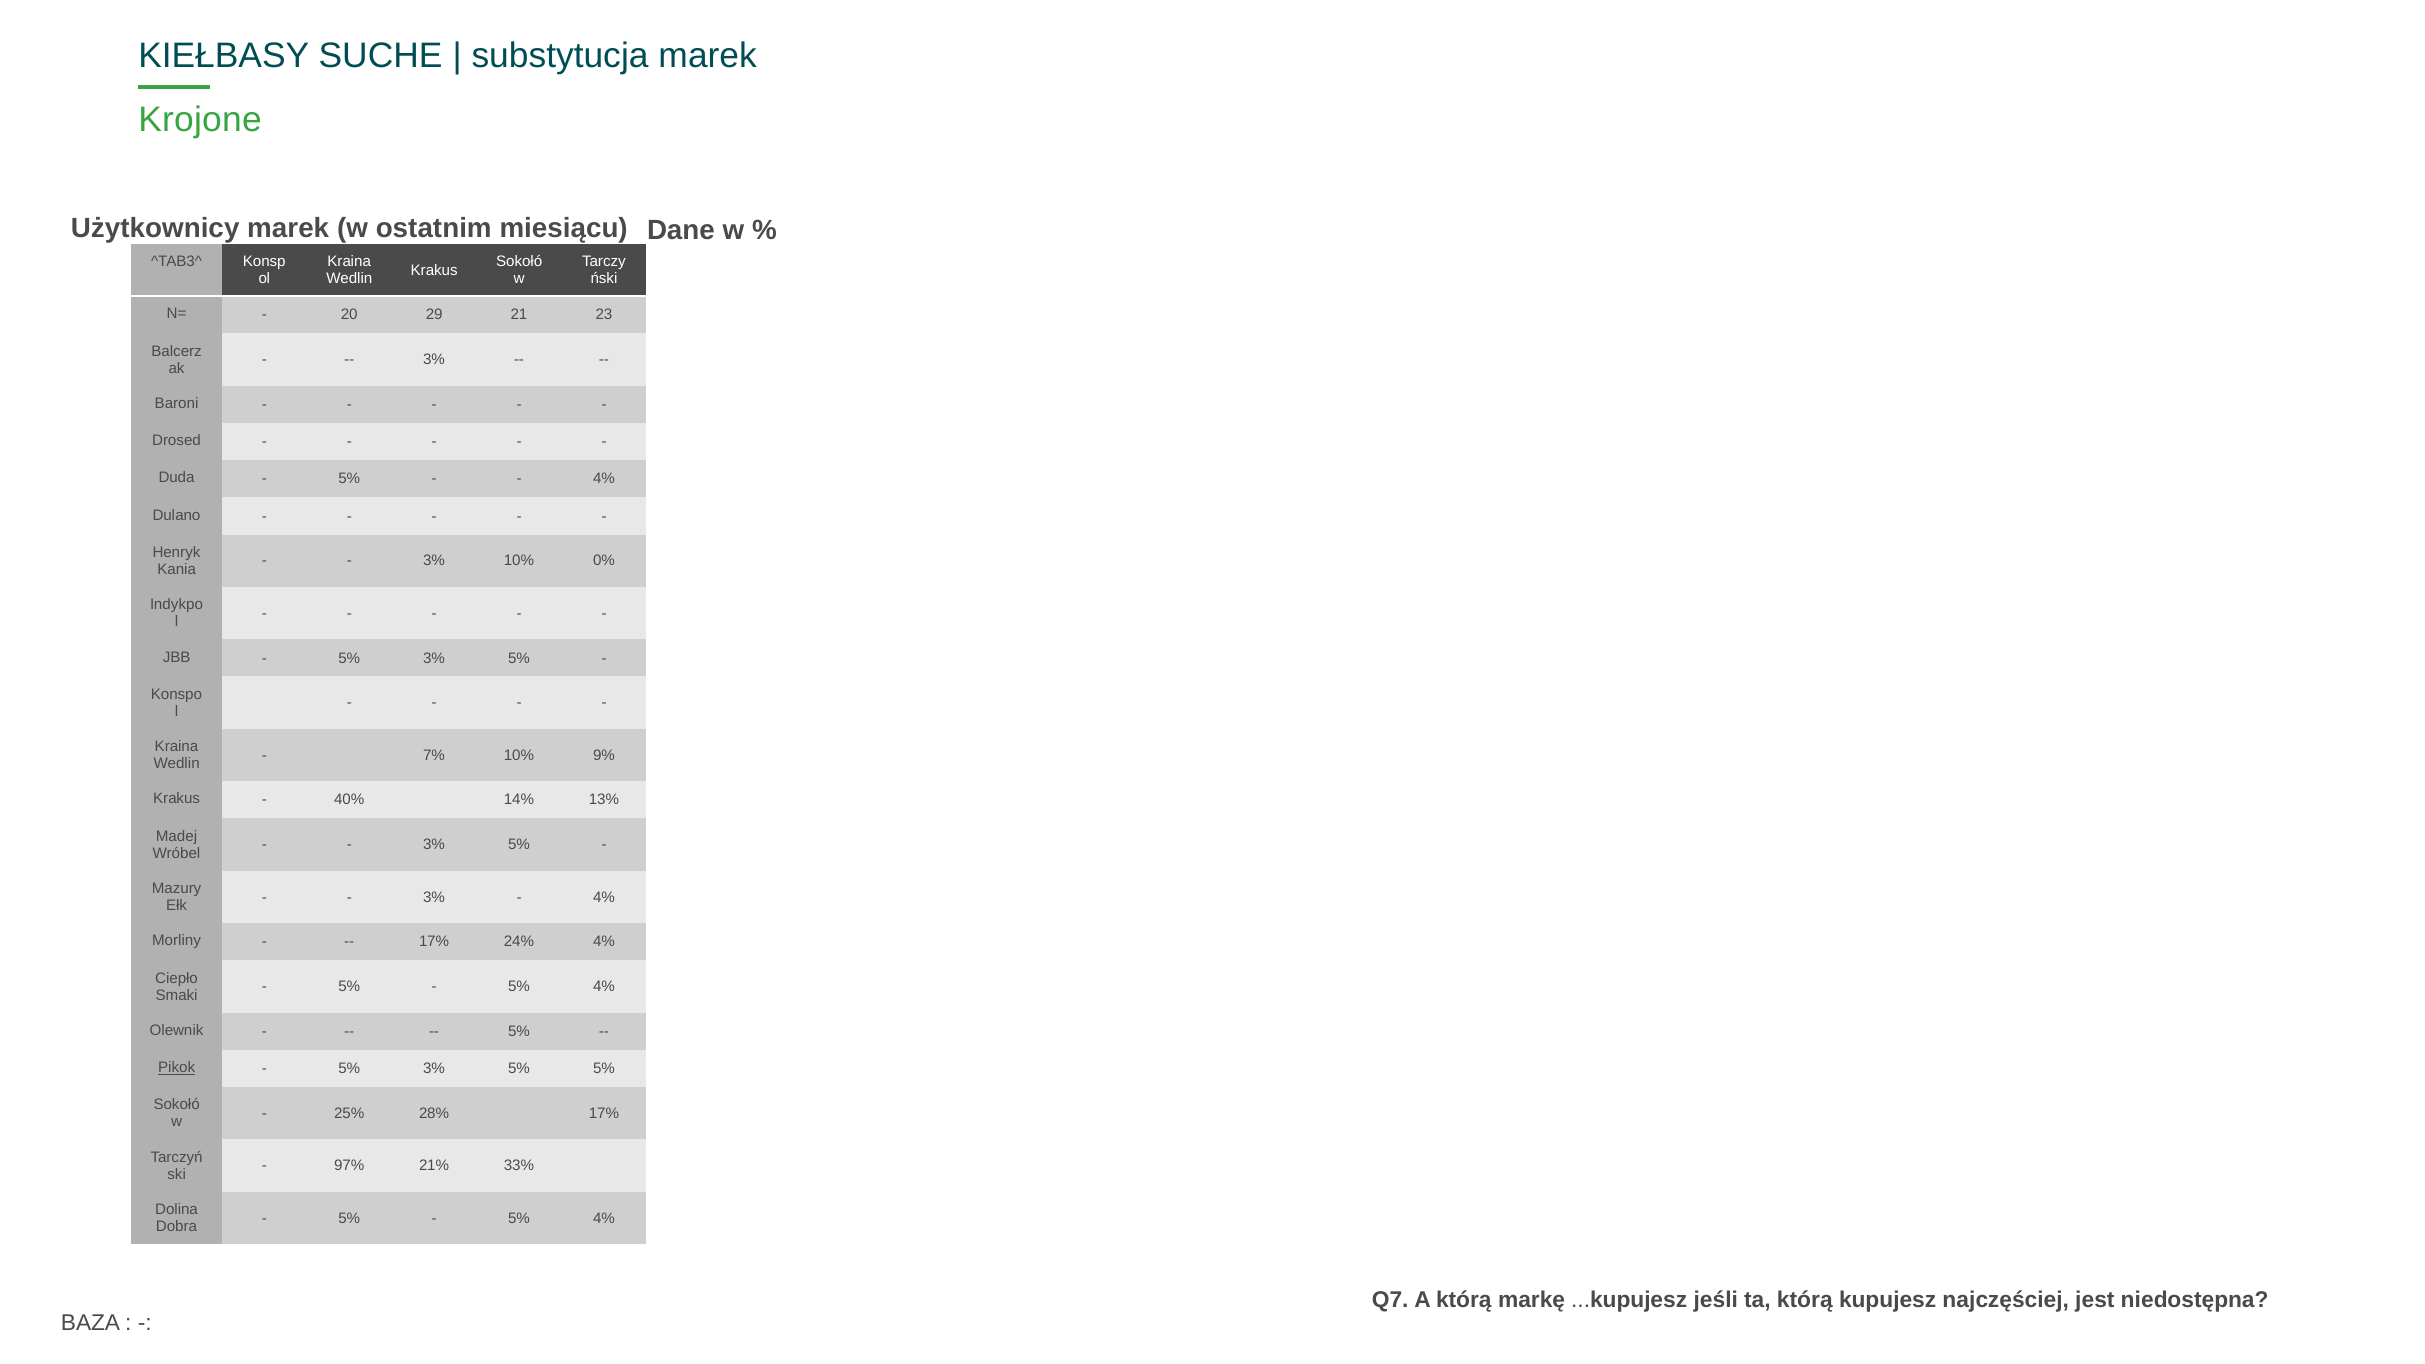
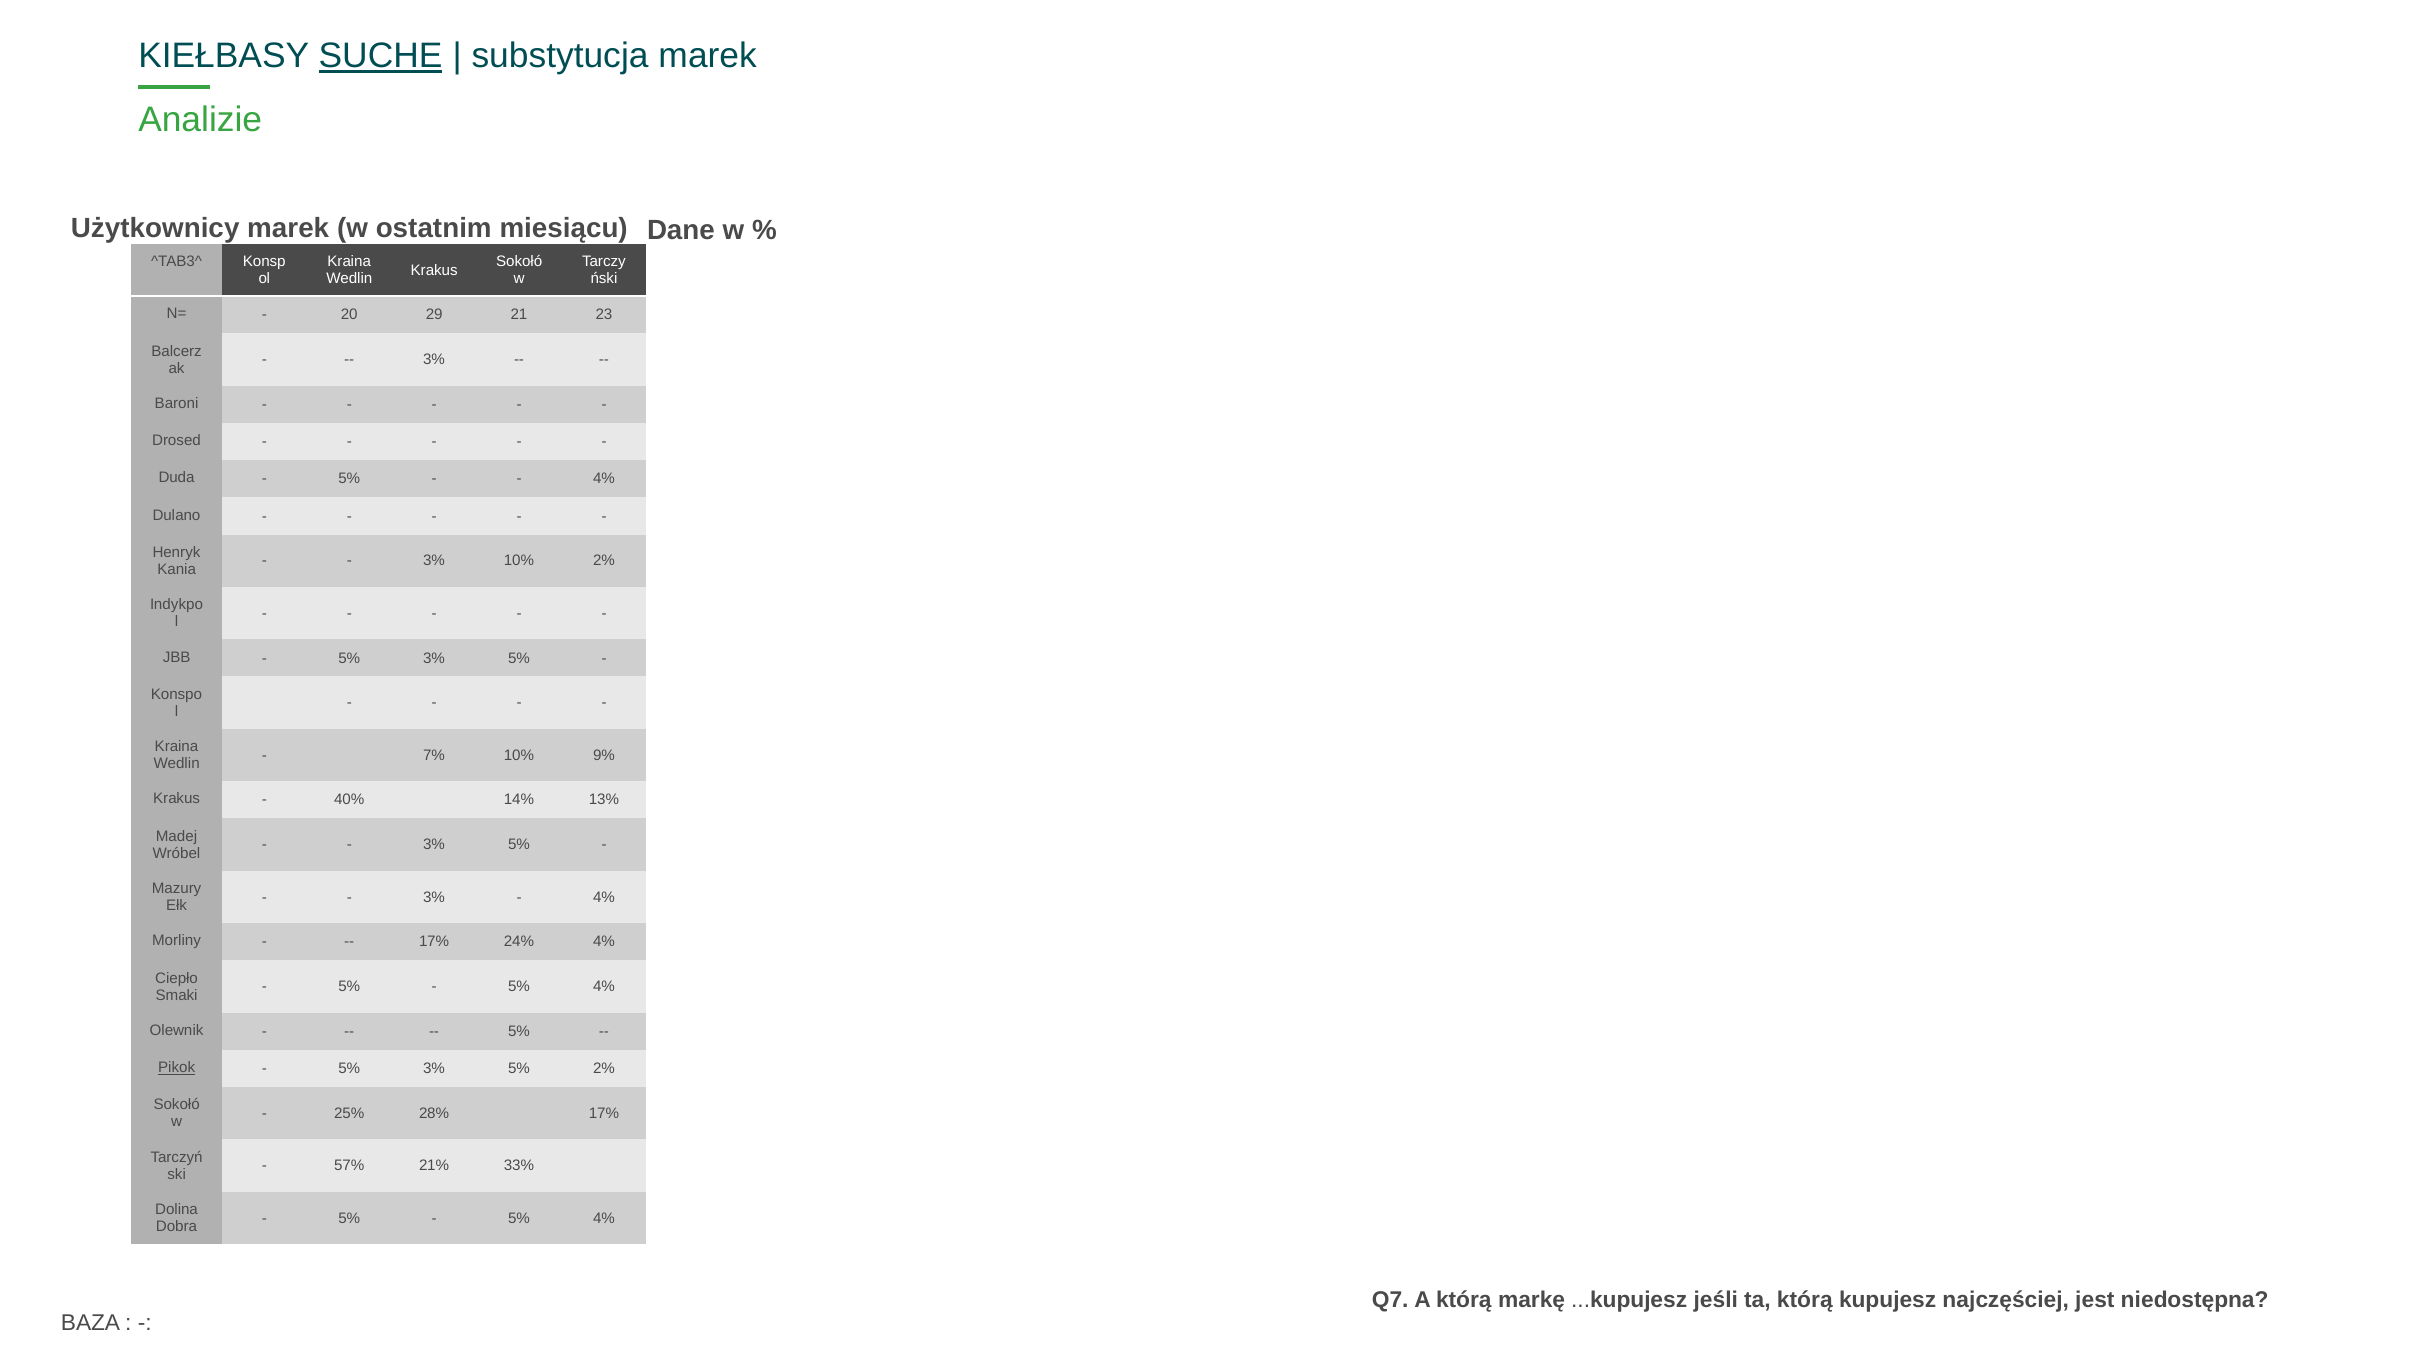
SUCHE underline: none -> present
Krojone: Krojone -> Analizie
10% 0%: 0% -> 2%
5% 5%: 5% -> 2%
97%: 97% -> 57%
